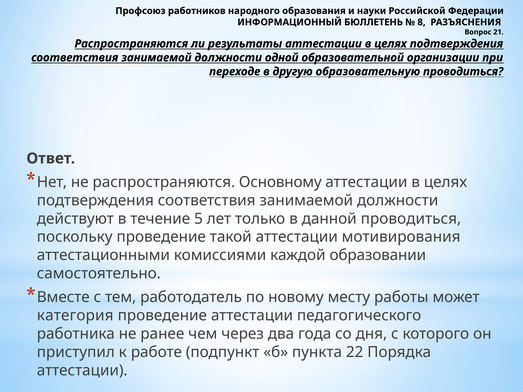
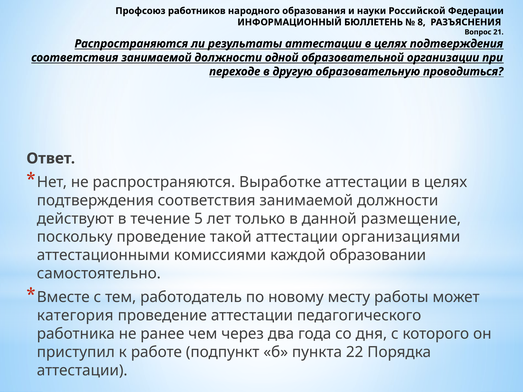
Основному: Основному -> Выработке
данной проводиться: проводиться -> размещение
мотивирования: мотивирования -> организациями
